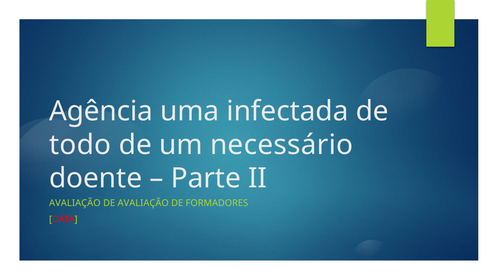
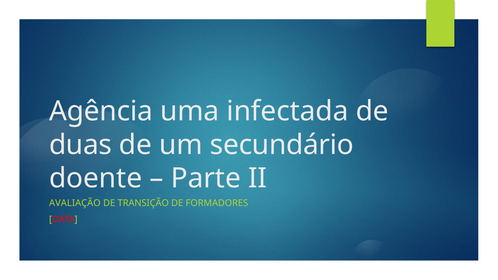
todo: todo -> duas
necessário: necessário -> secundário
DE AVALIAÇÃO: AVALIAÇÃO -> TRANSIÇÃO
